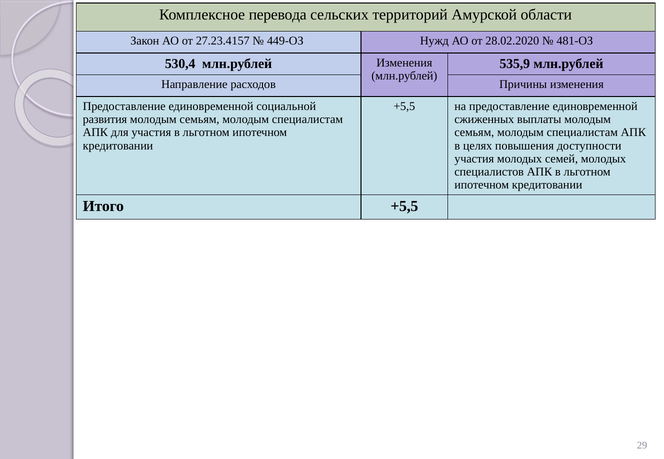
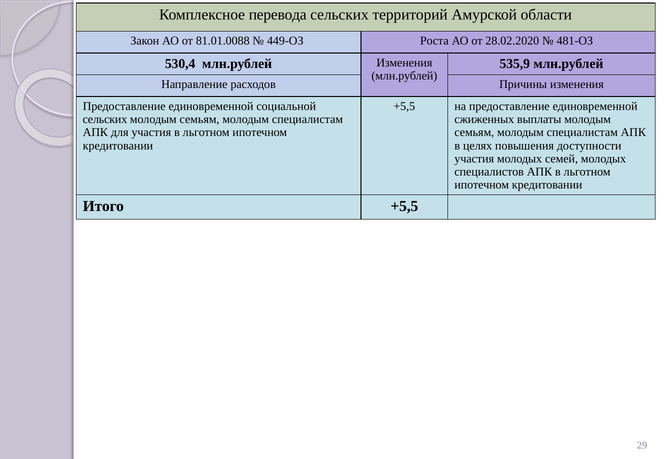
27.23.4157: 27.23.4157 -> 81.01.0088
Нужд: Нужд -> Роста
развития at (105, 119): развития -> сельских
